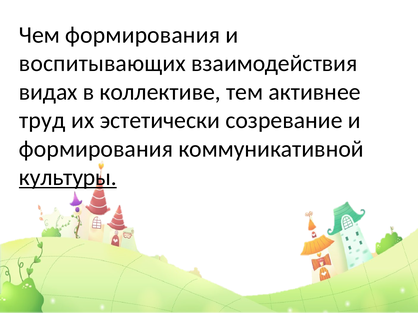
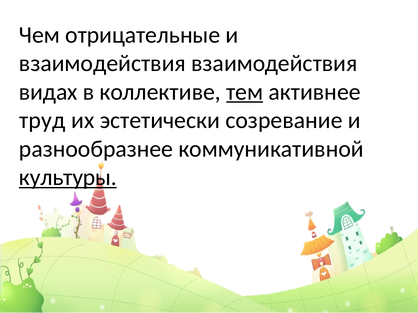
Чем формирования: формирования -> отрицательные
воспитывающих at (102, 63): воспитывающих -> взаимодействия
тем underline: none -> present
формирования at (96, 149): формирования -> разнообразнее
